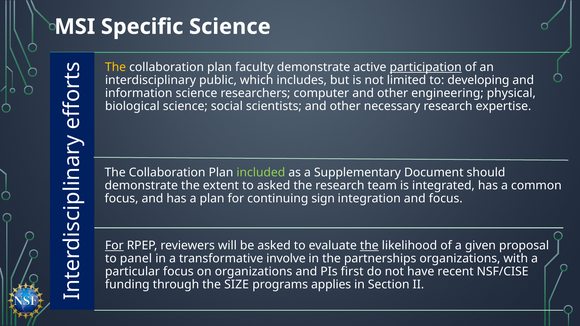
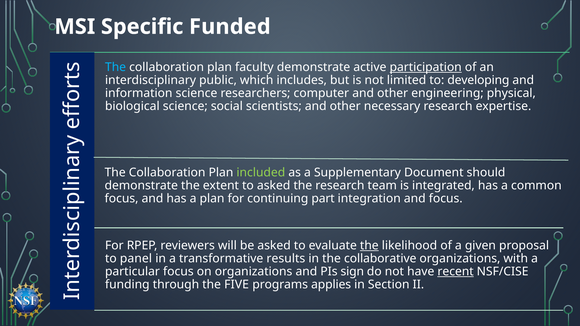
Specific Science: Science -> Funded
The at (116, 67) colour: yellow -> light blue
sign: sign -> part
For at (114, 246) underline: present -> none
involve: involve -> results
partnerships: partnerships -> collaborative
first: first -> sign
recent underline: none -> present
SIZE: SIZE -> FIVE
